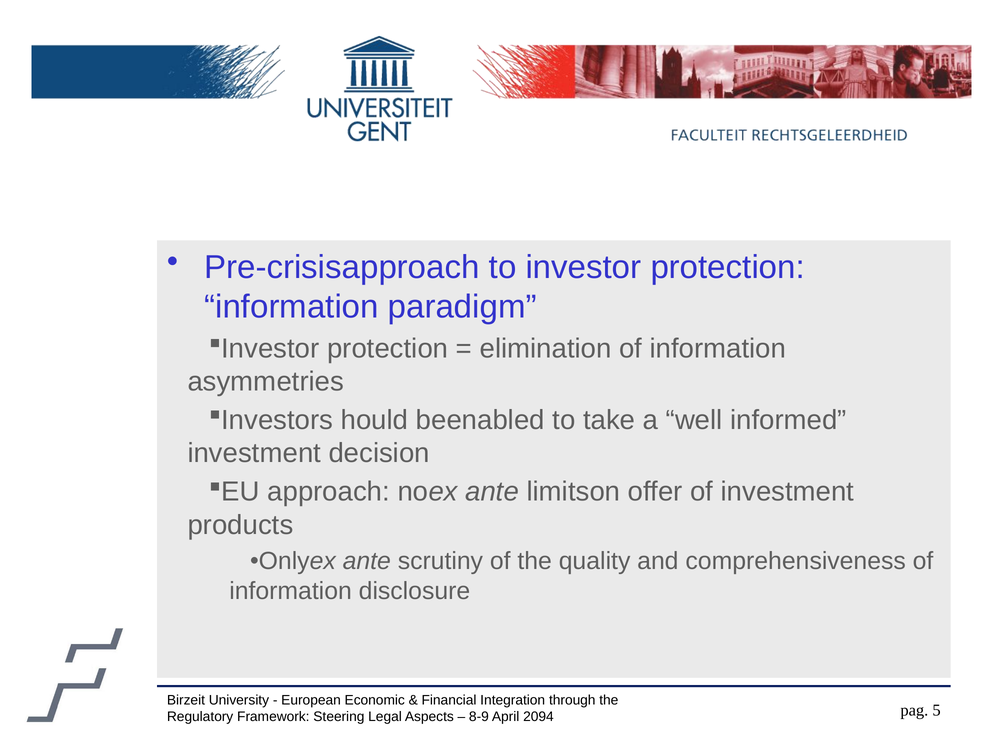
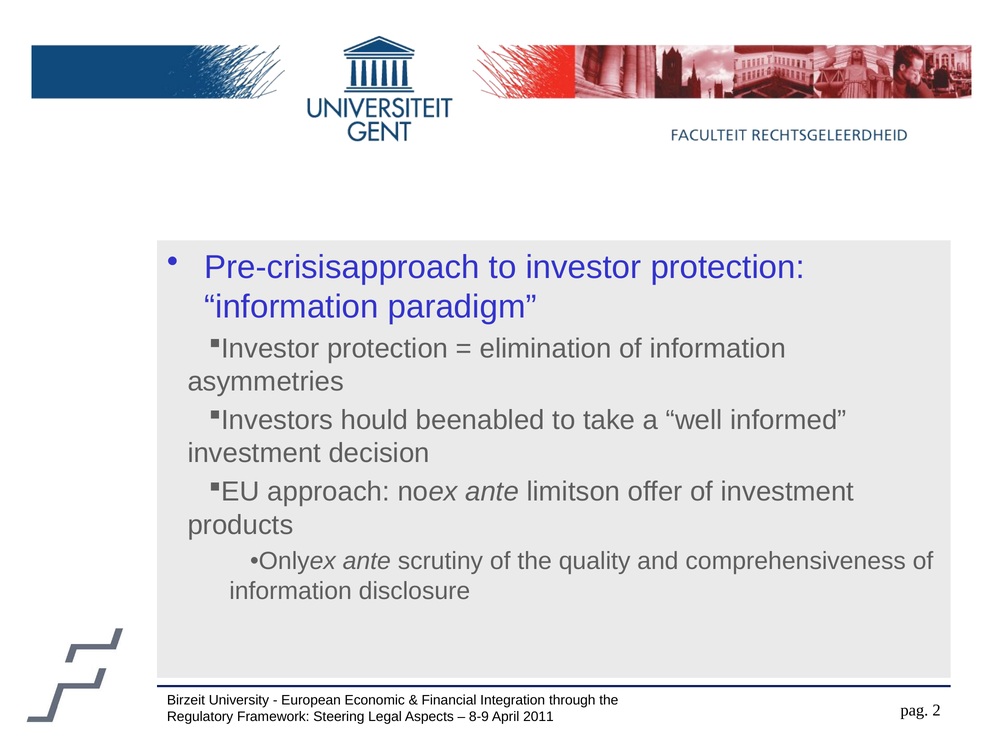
5: 5 -> 2
2094: 2094 -> 2011
